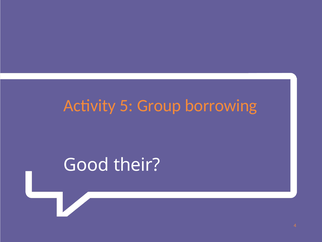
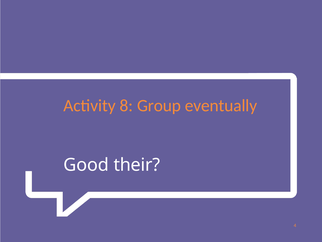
5: 5 -> 8
borrowing: borrowing -> eventually
